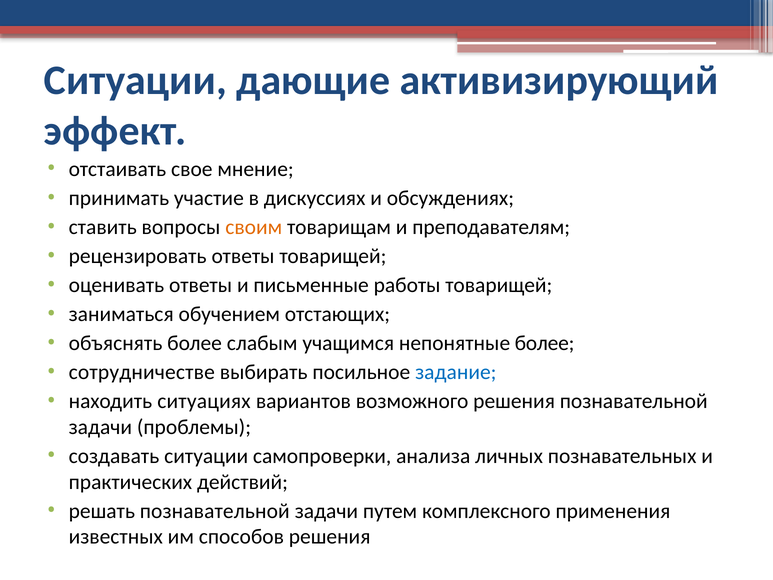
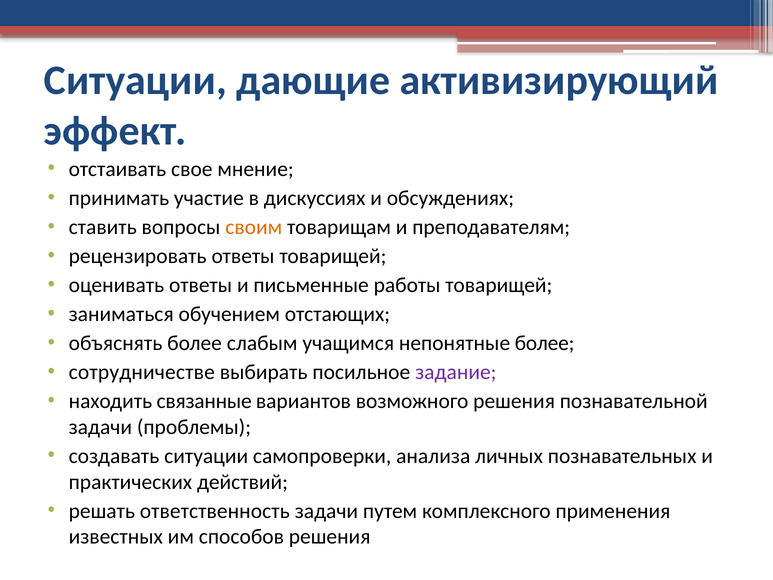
задание colour: blue -> purple
ситуациях: ситуациях -> связанные
решать познавательной: познавательной -> ответственность
